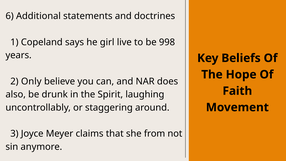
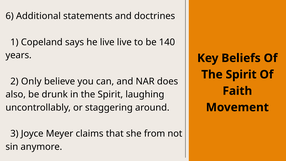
he girl: girl -> live
998: 998 -> 140
Hope at (241, 74): Hope -> Spirit
